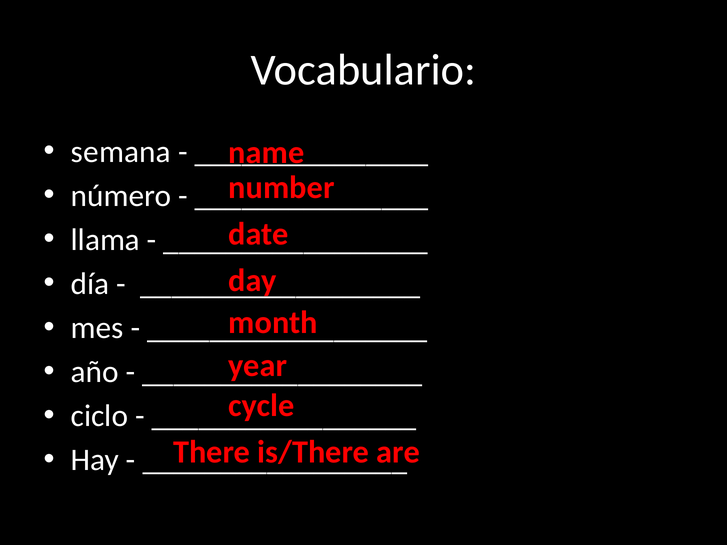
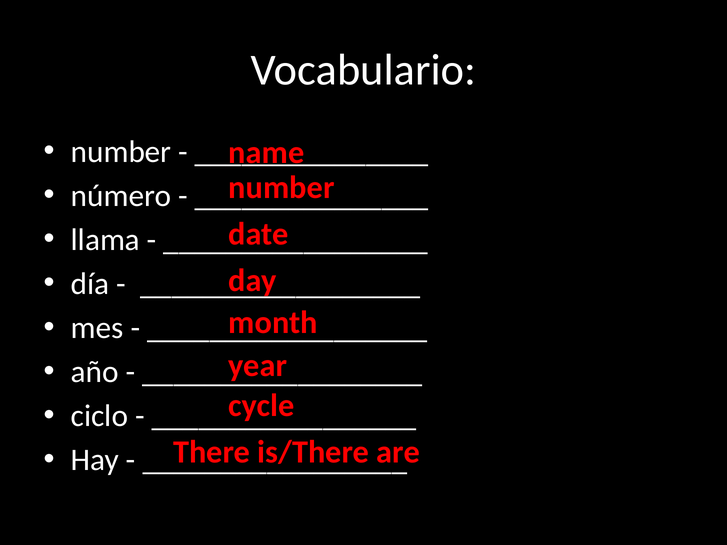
semana at (121, 152): semana -> number
